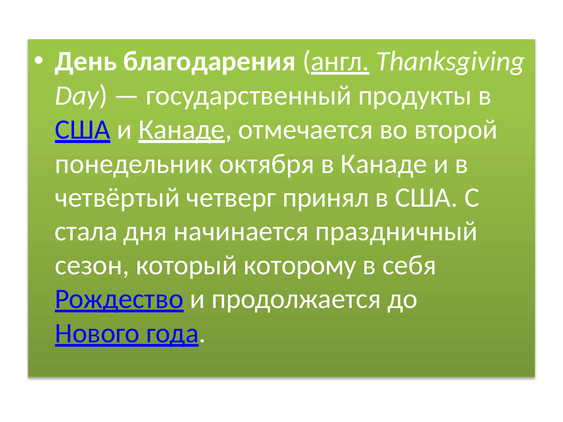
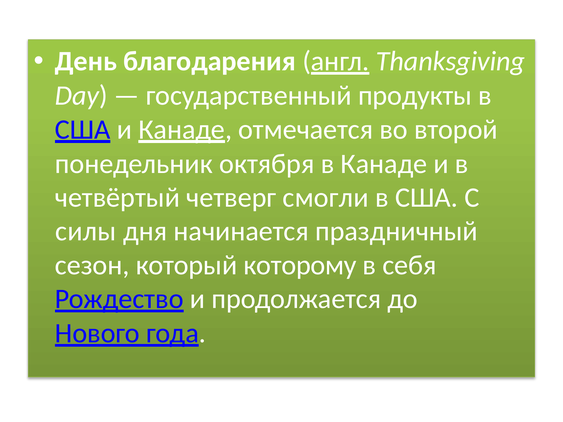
принял: принял -> смогли
стала: стала -> силы
